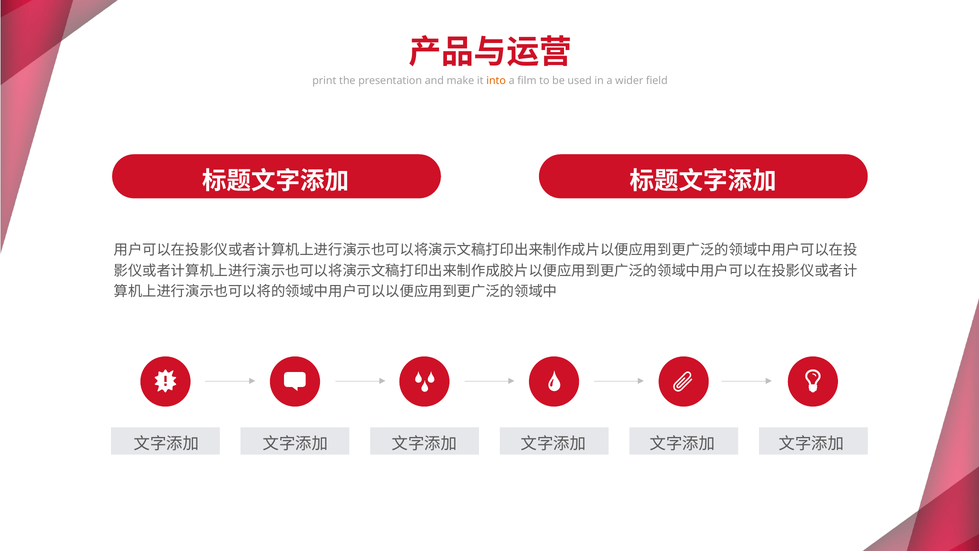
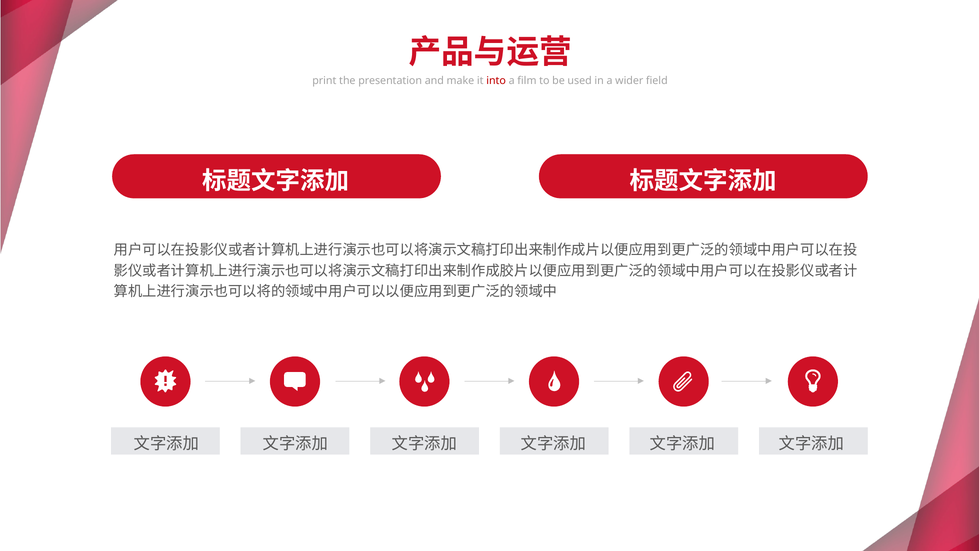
into colour: orange -> red
